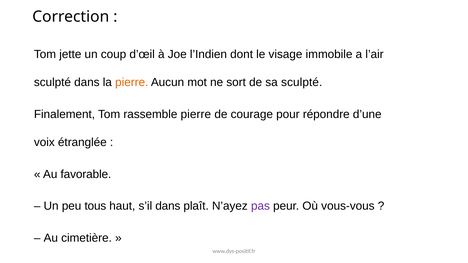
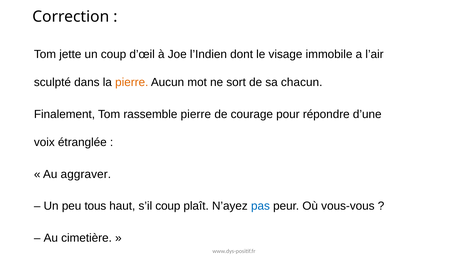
sa sculpté: sculpté -> chacun
favorable: favorable -> aggraver
s’il dans: dans -> coup
pas colour: purple -> blue
